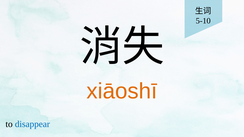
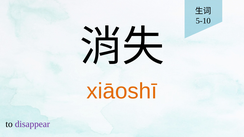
disappear colour: blue -> purple
